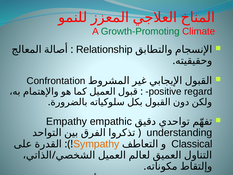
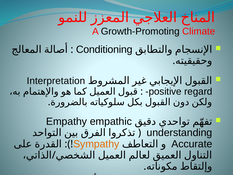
Growth-Promoting colour: green -> black
Relationship: Relationship -> Conditioning
Confrontation: Confrontation -> Interpretation
Classical: Classical -> Accurate
